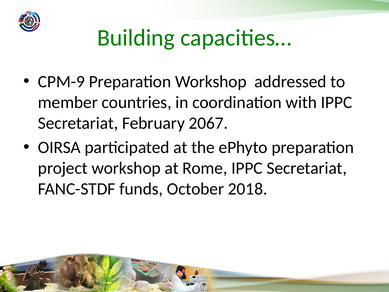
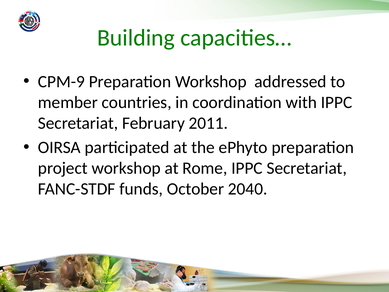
2067: 2067 -> 2011
2018: 2018 -> 2040
